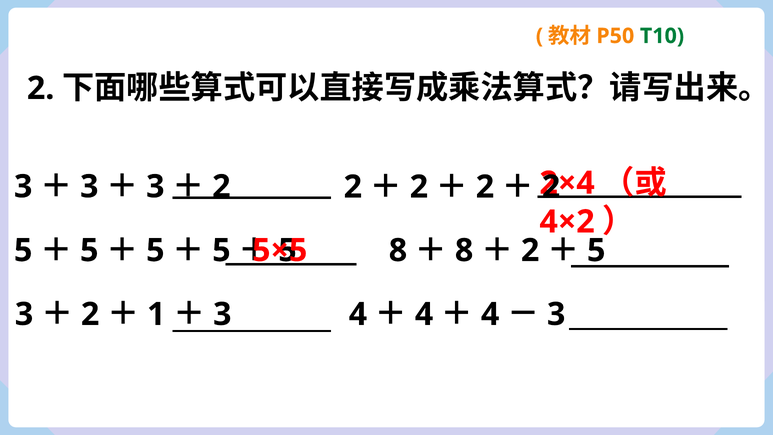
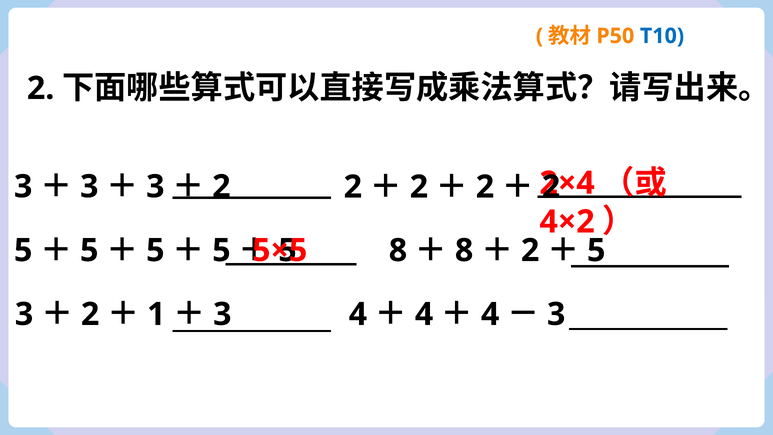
T10 colour: green -> blue
